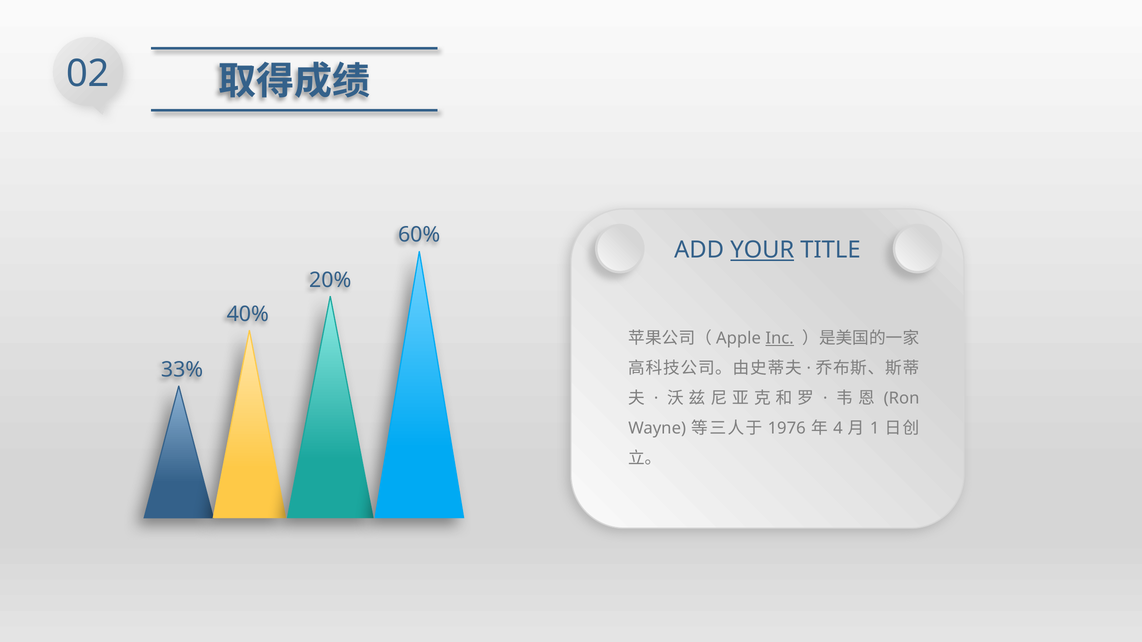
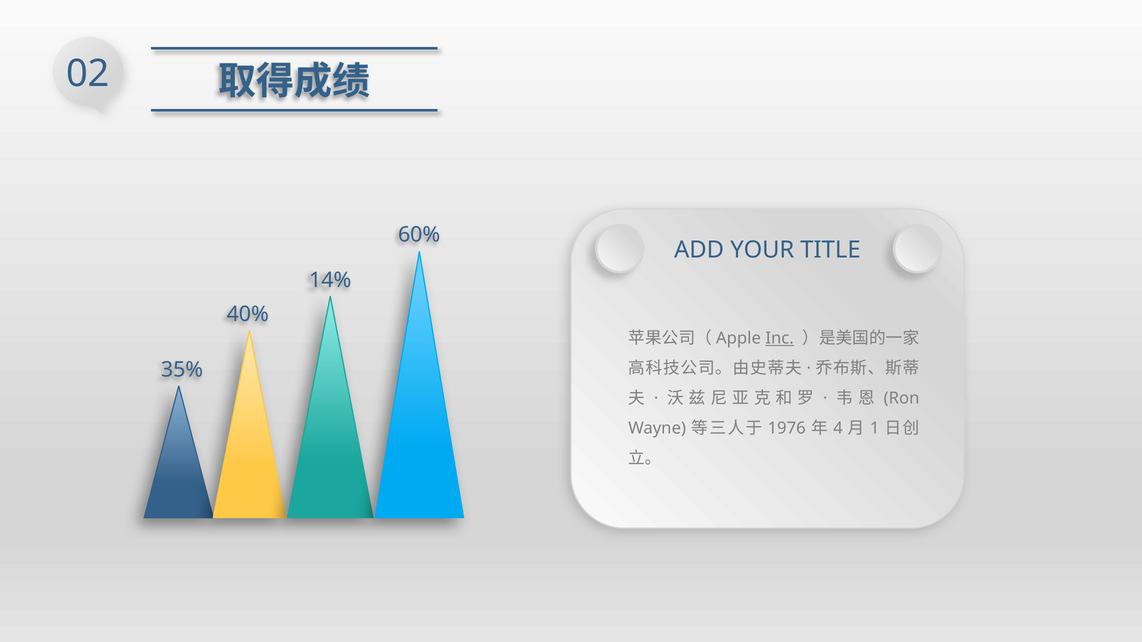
YOUR underline: present -> none
20%: 20% -> 14%
33%: 33% -> 35%
